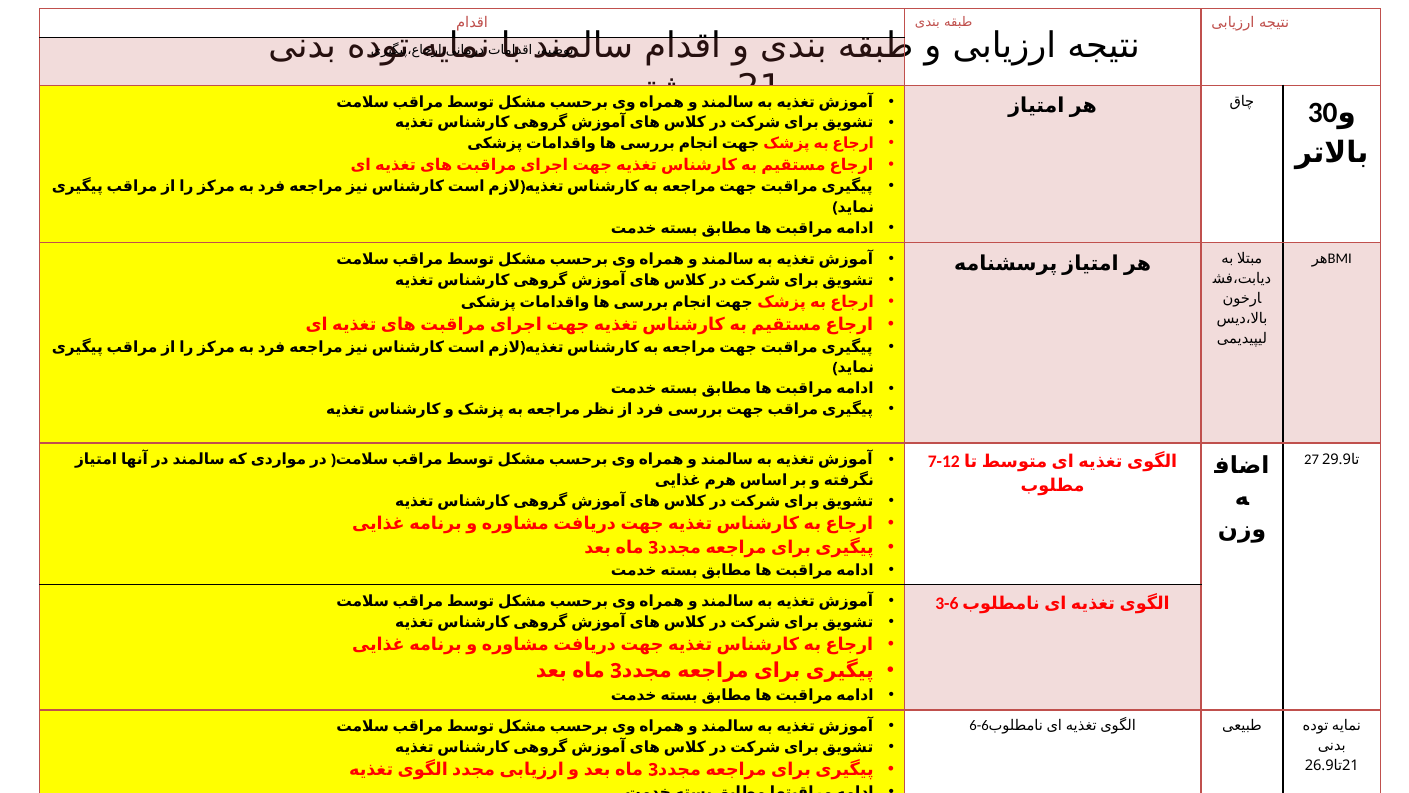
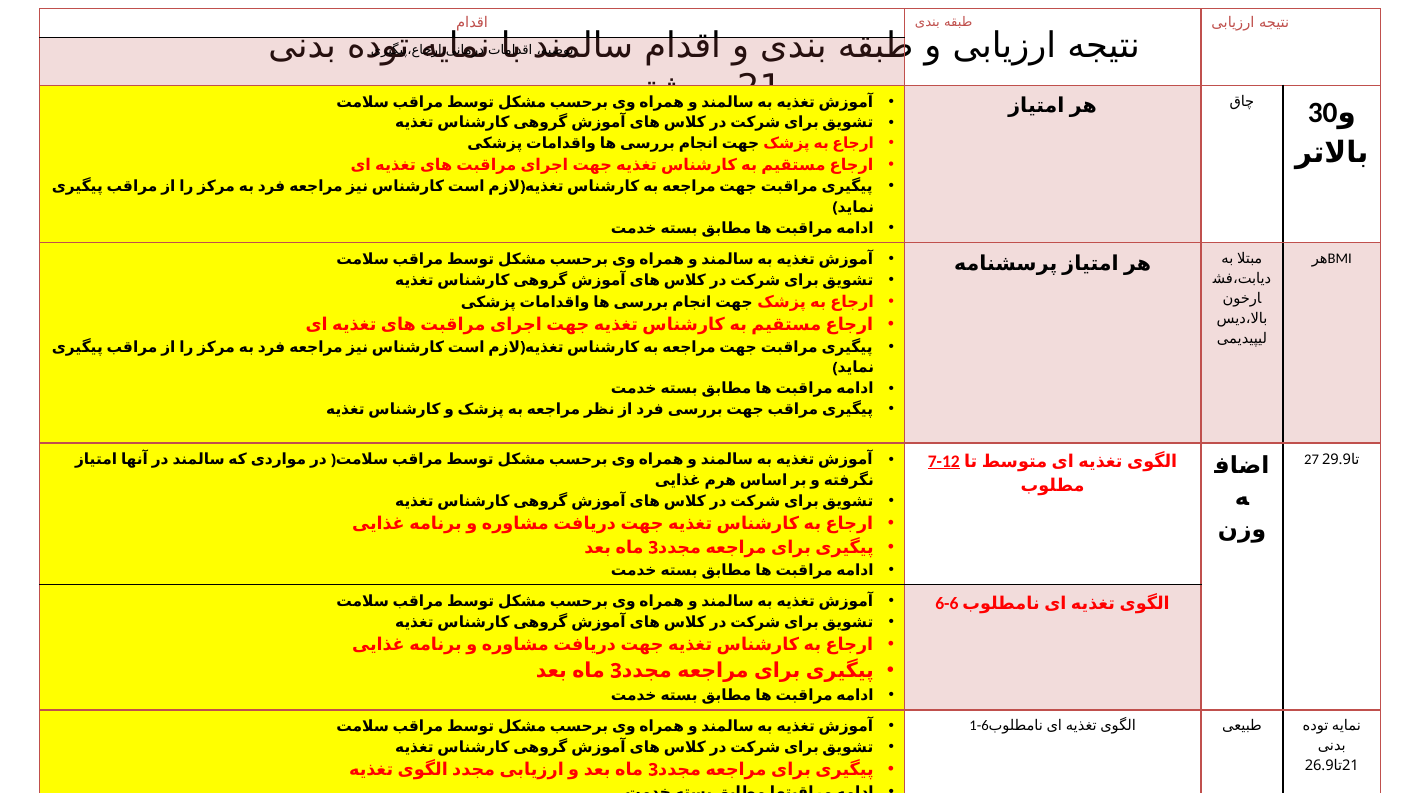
7-12 underline: none -> present
3-6: 3-6 -> 6-6
6-6: 6-6 -> 1-6
